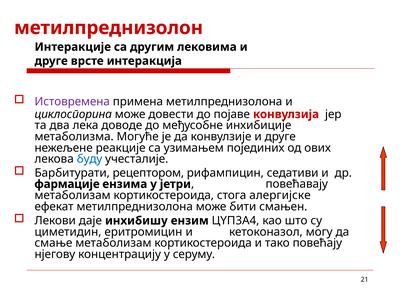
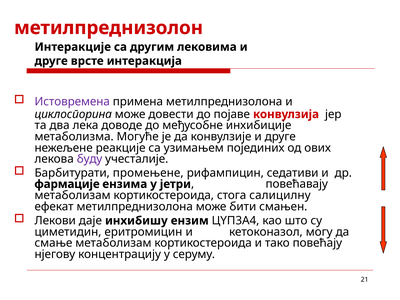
буду colour: blue -> purple
рецептором: рецептором -> промењене
алергијске: алергијске -> салицилну
